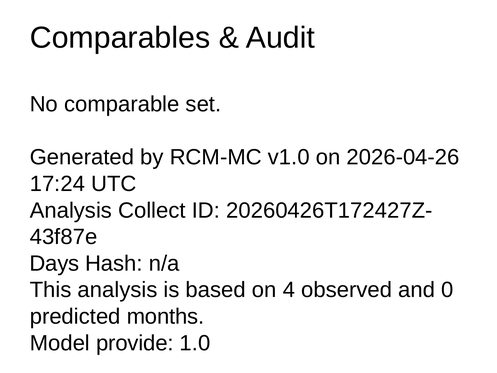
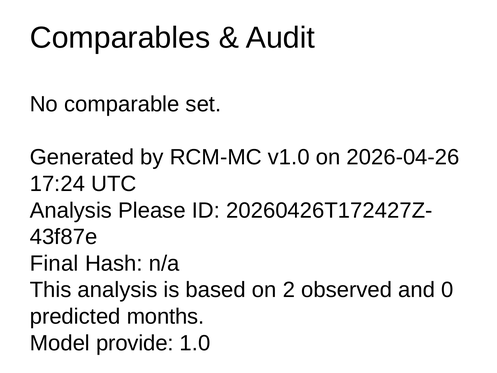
Collect: Collect -> Please
Days: Days -> Final
4: 4 -> 2
